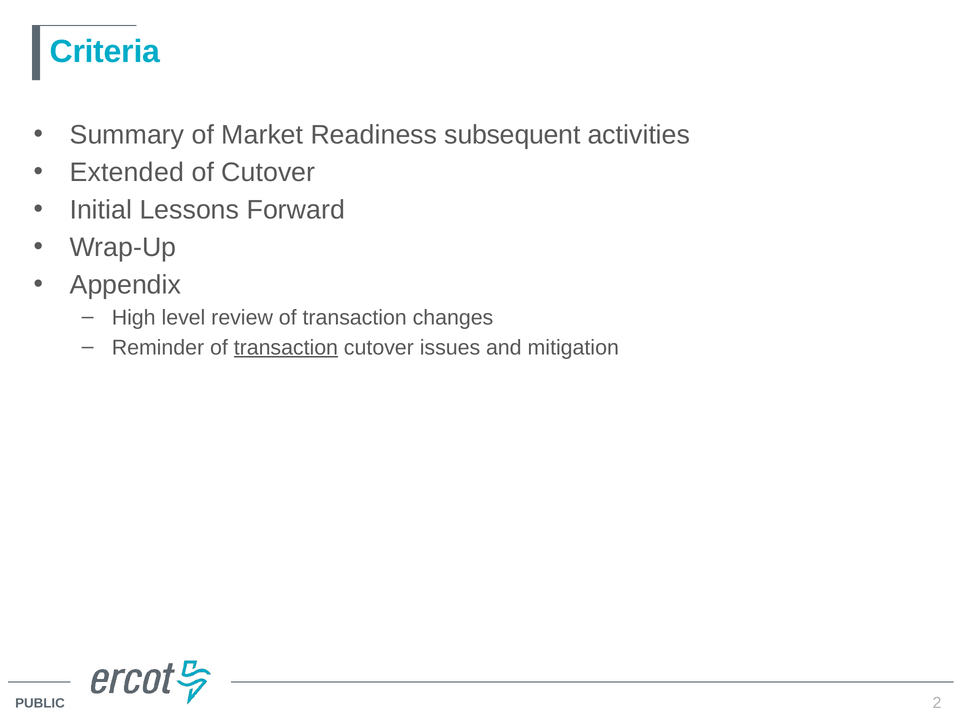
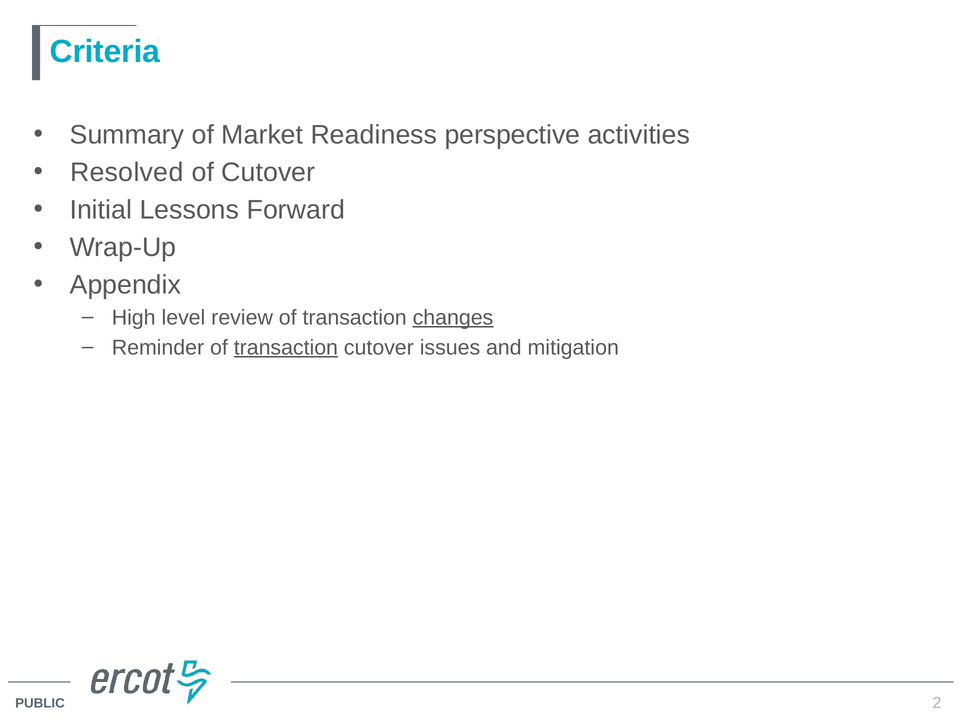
subsequent: subsequent -> perspective
Extended: Extended -> Resolved
changes underline: none -> present
